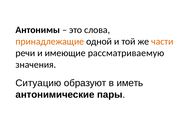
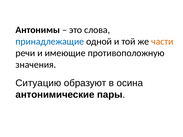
принадлежащие colour: orange -> blue
рассматриваемую: рассматриваемую -> противоположную
иметь: иметь -> осина
